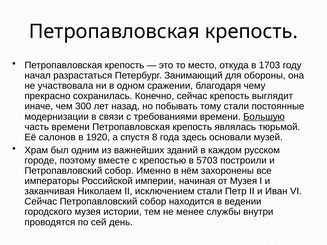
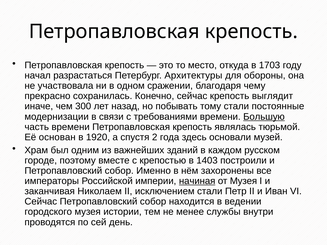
Занимающий: Занимающий -> Архитектуры
салонов: салонов -> основан
8: 8 -> 2
5703: 5703 -> 1403
начиная underline: none -> present
